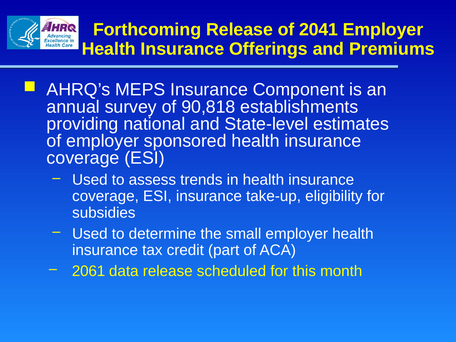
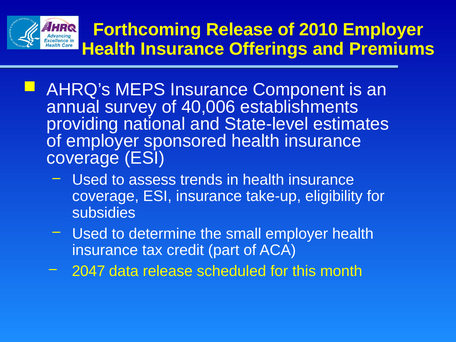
2041: 2041 -> 2010
90,818: 90,818 -> 40,006
2061: 2061 -> 2047
